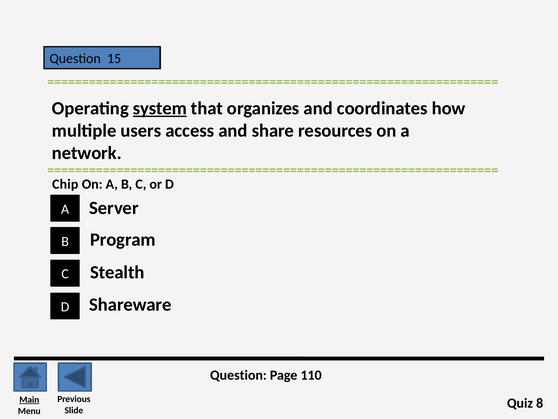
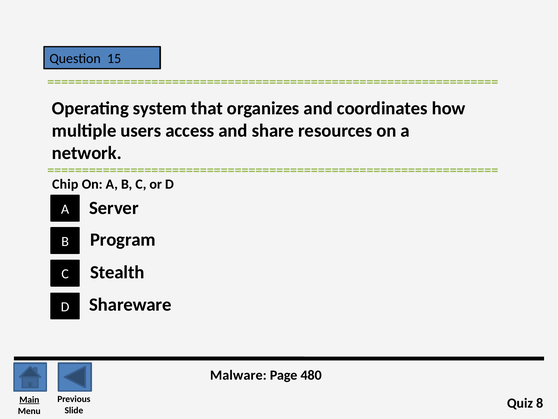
system underline: present -> none
Question at (238, 375): Question -> Malware
110: 110 -> 480
